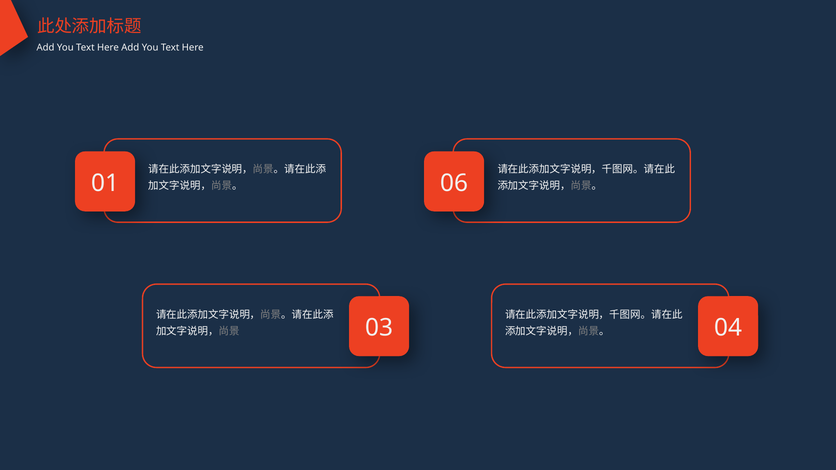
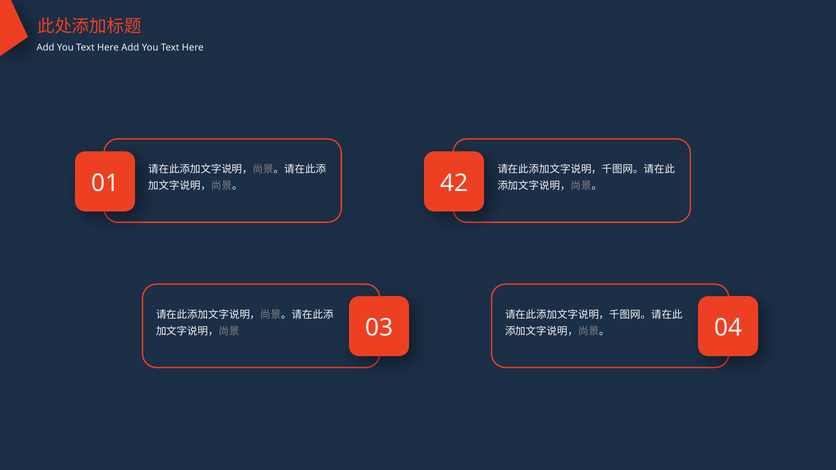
06: 06 -> 42
